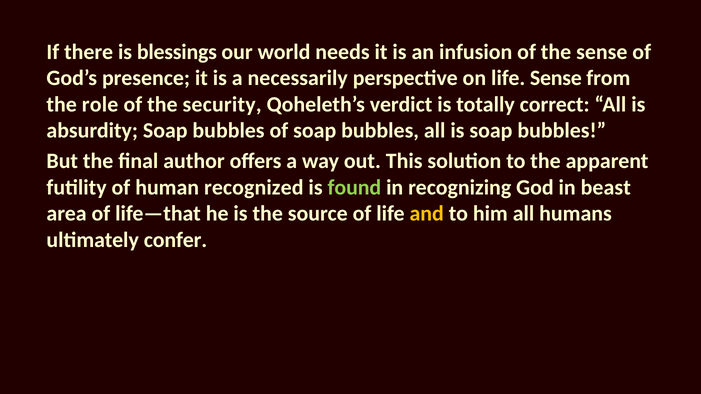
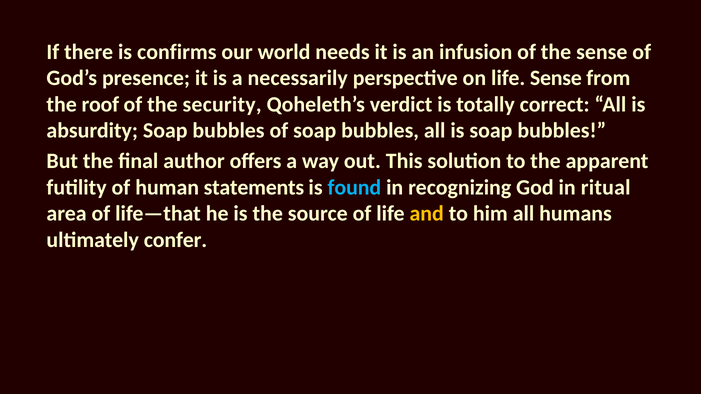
blessings: blessings -> confirms
role: role -> roof
recognized: recognized -> statements
found colour: light green -> light blue
beast: beast -> ritual
